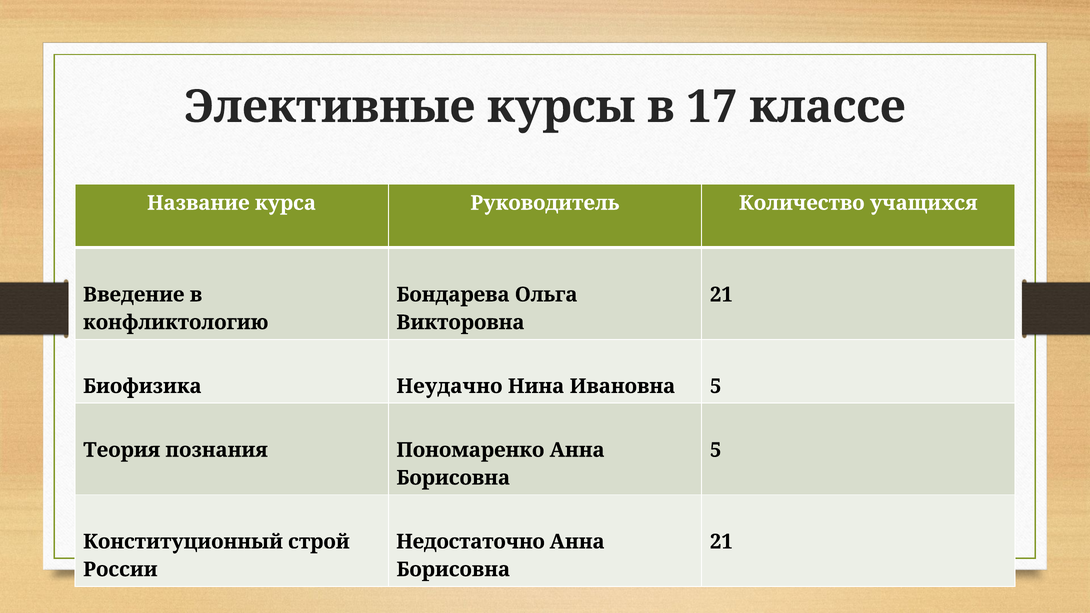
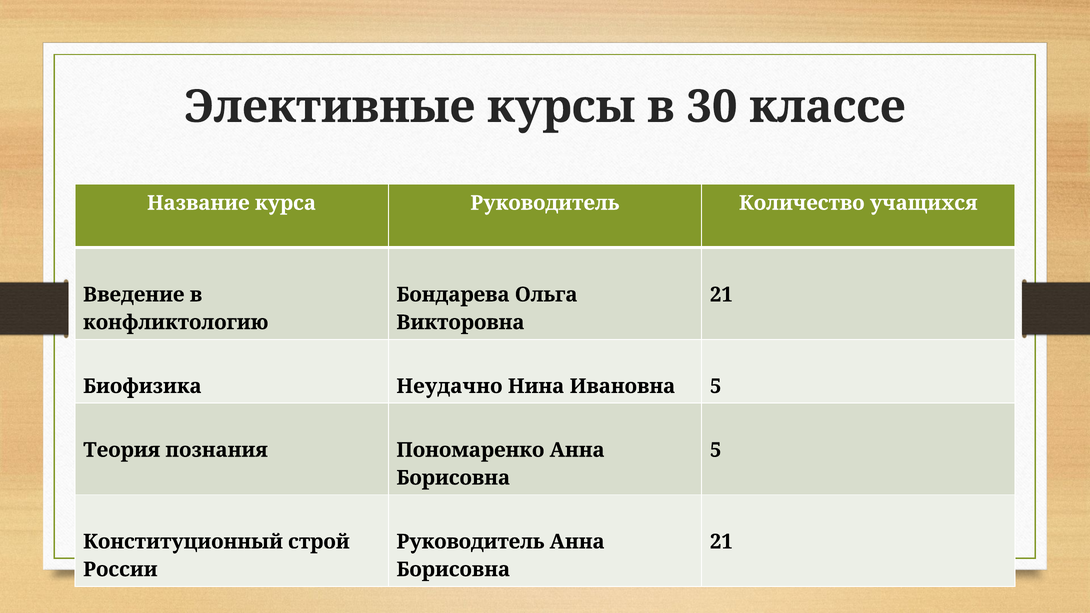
17: 17 -> 30
Недостаточно at (471, 542): Недостаточно -> Руководитель
